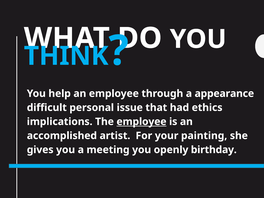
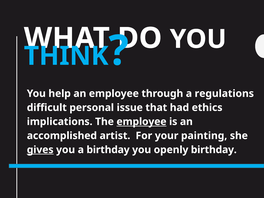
appearance: appearance -> regulations
gives underline: none -> present
a meeting: meeting -> birthday
